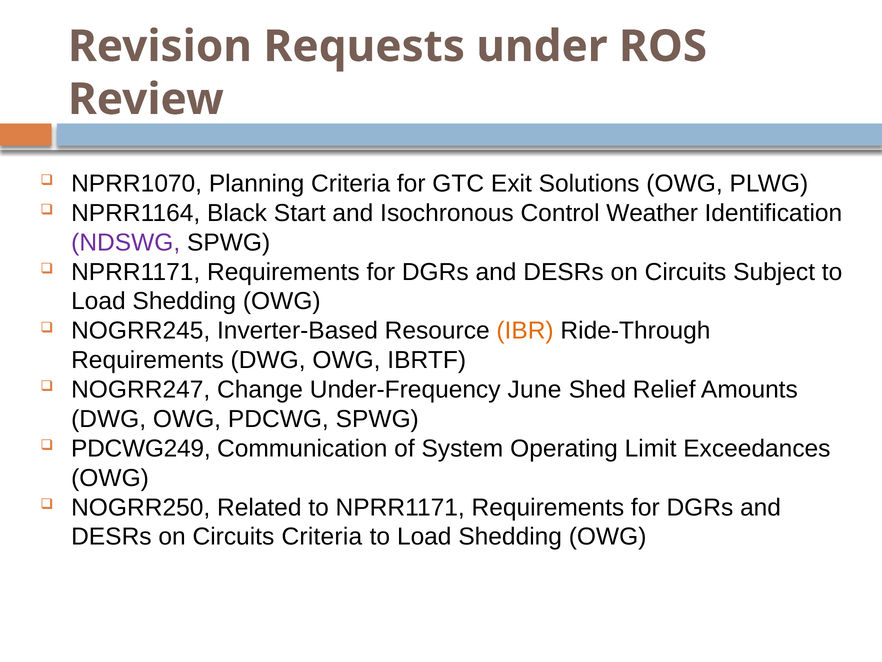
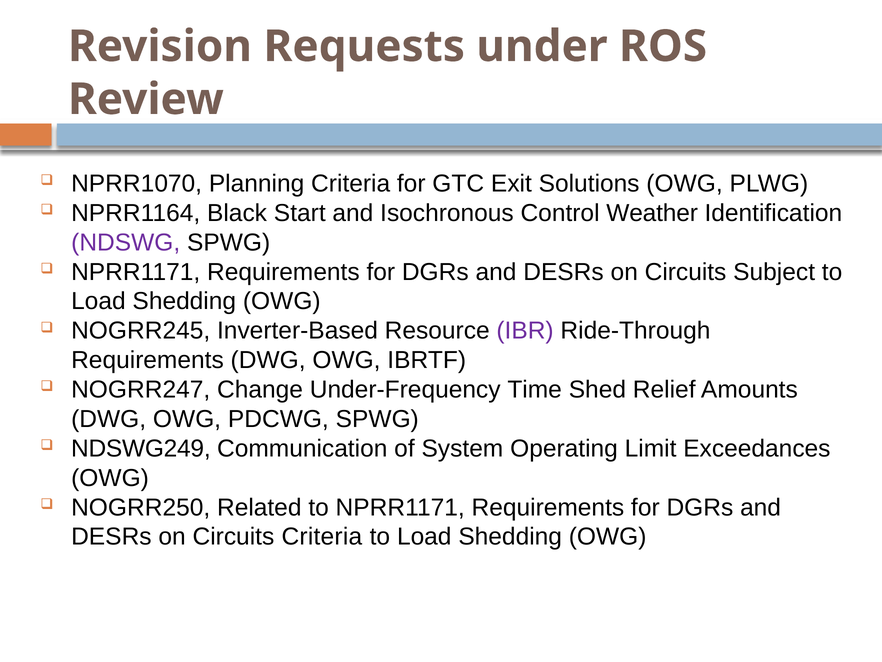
IBR colour: orange -> purple
June: June -> Time
PDCWG249: PDCWG249 -> NDSWG249
